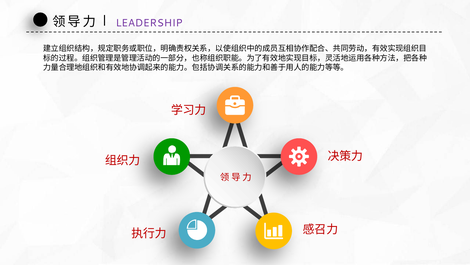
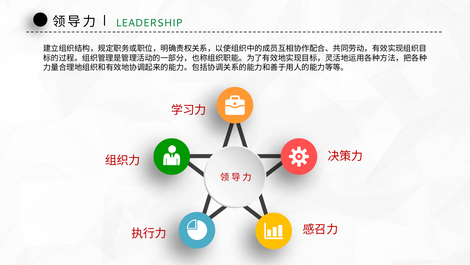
LEADERSHIP colour: purple -> green
